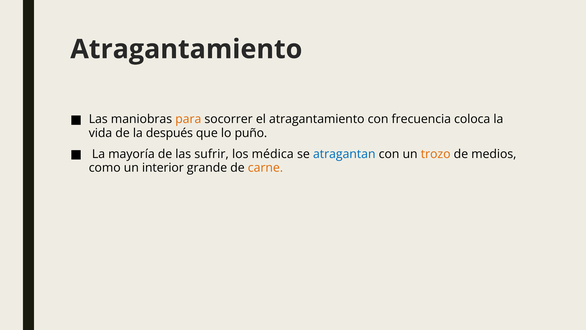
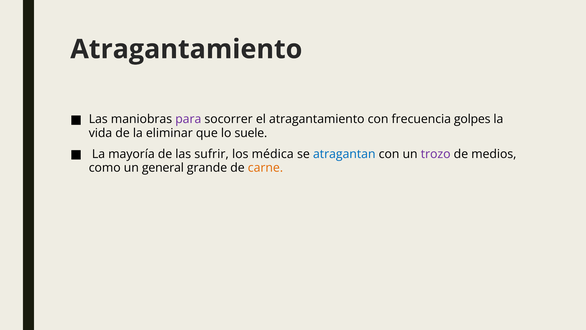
para colour: orange -> purple
coloca: coloca -> golpes
después: después -> eliminar
puño: puño -> suele
trozo colour: orange -> purple
interior: interior -> general
